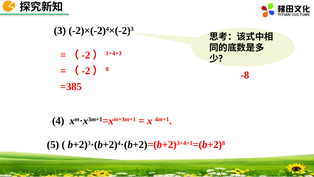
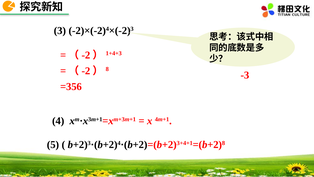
-8: -8 -> -3
=385: =385 -> =356
